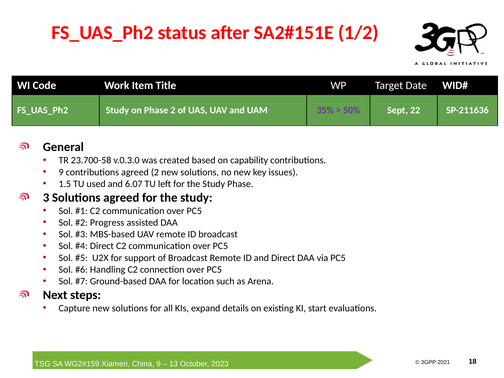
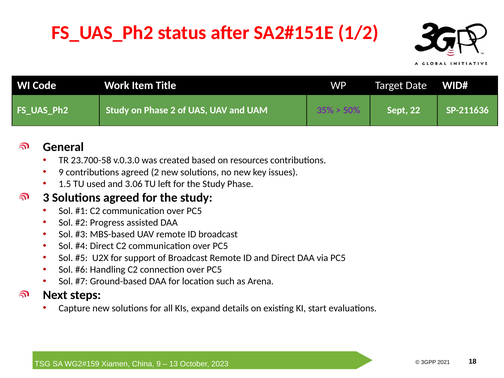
capability: capability -> resources
6.07: 6.07 -> 3.06
